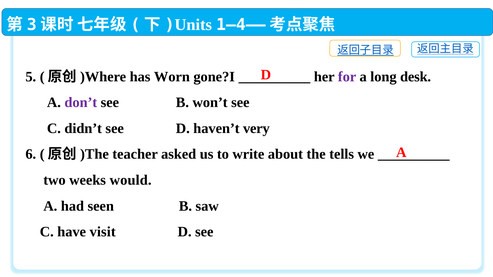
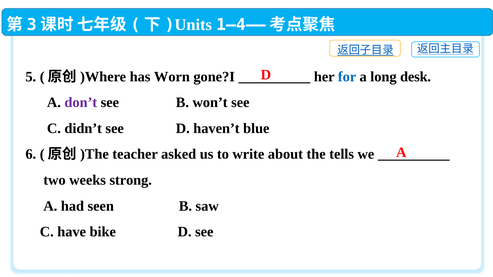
for colour: purple -> blue
very: very -> blue
would: would -> strong
visit: visit -> bike
